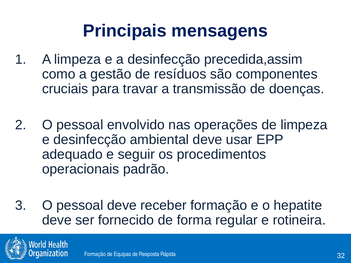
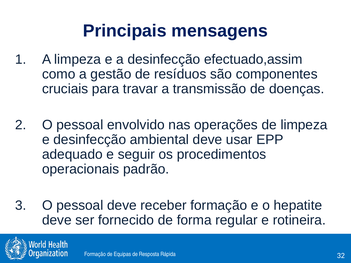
precedida,assim: precedida,assim -> efectuado,assim
